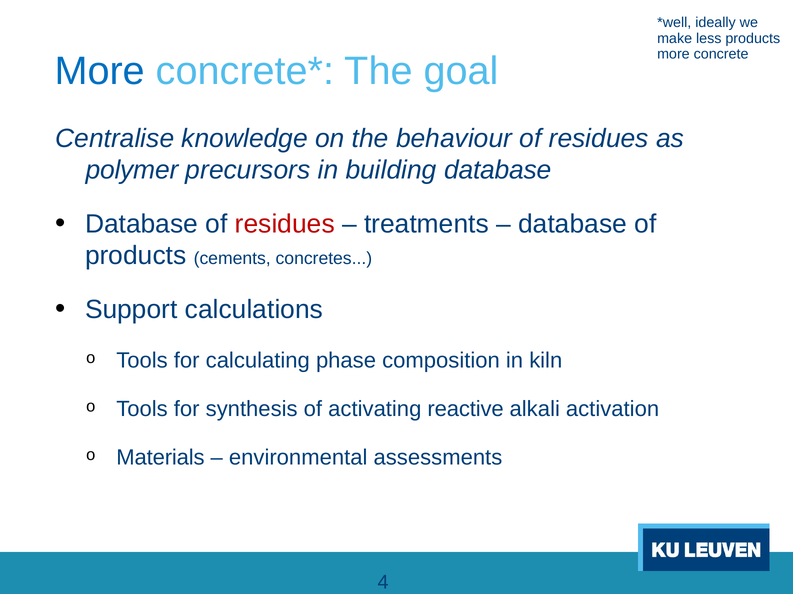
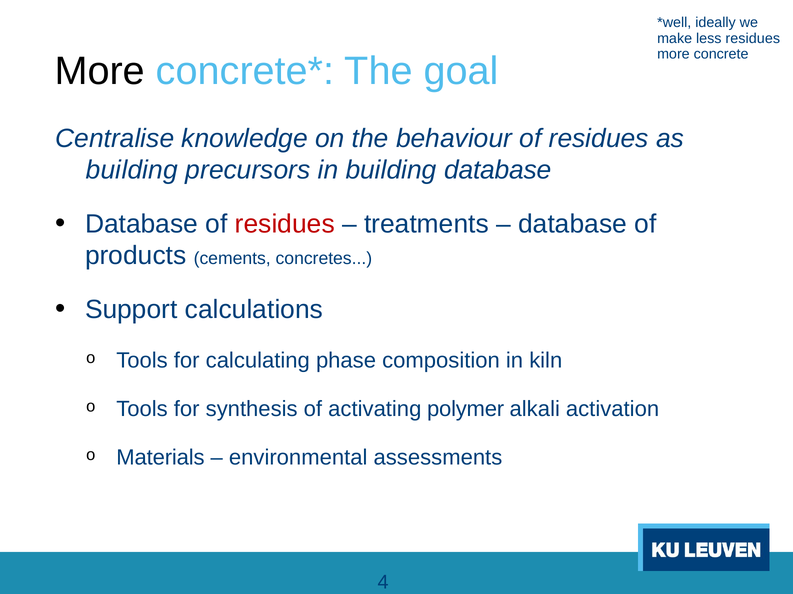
less products: products -> residues
More at (100, 71) colour: blue -> black
polymer at (132, 170): polymer -> building
reactive: reactive -> polymer
